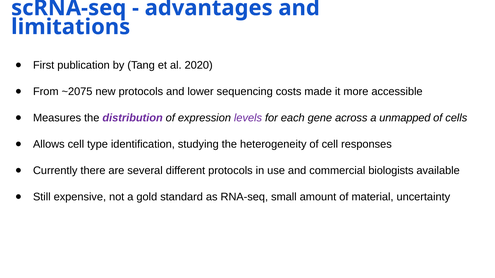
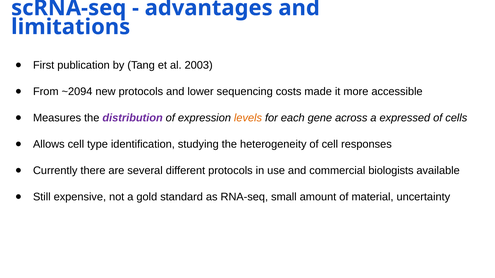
2020: 2020 -> 2003
~2075: ~2075 -> ~2094
levels colour: purple -> orange
unmapped: unmapped -> expressed
